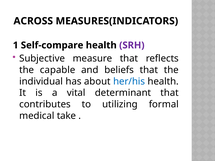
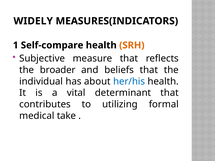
ACROSS: ACROSS -> WIDELY
SRH colour: purple -> orange
capable: capable -> broader
